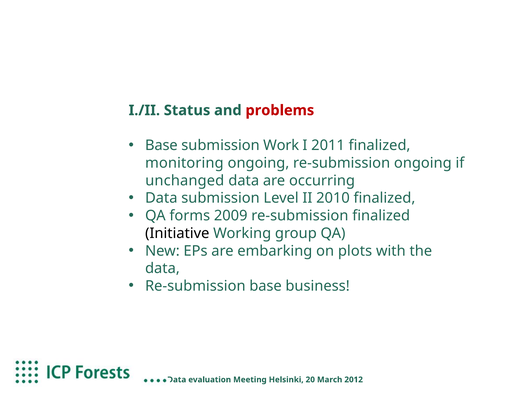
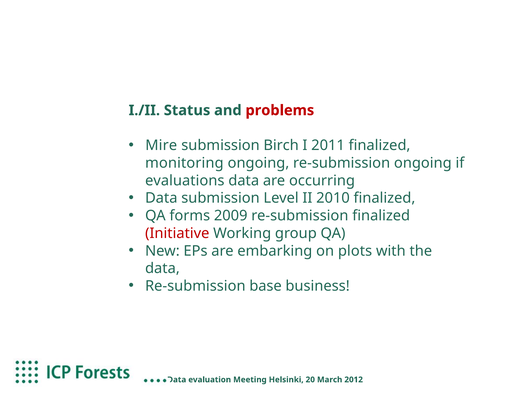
Base at (161, 146): Base -> Mire
Work: Work -> Birch
unchanged: unchanged -> evaluations
Initiative colour: black -> red
